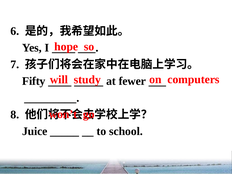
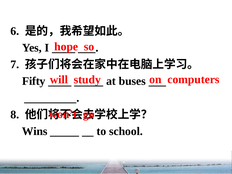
fewer: fewer -> buses
Juice: Juice -> Wins
